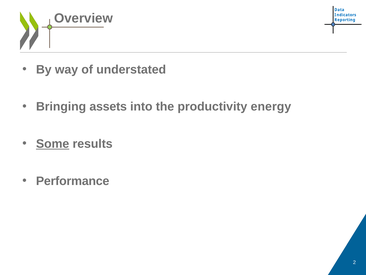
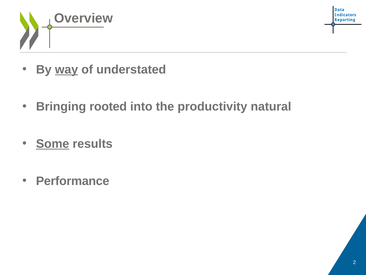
way underline: none -> present
assets: assets -> rooted
energy: energy -> natural
